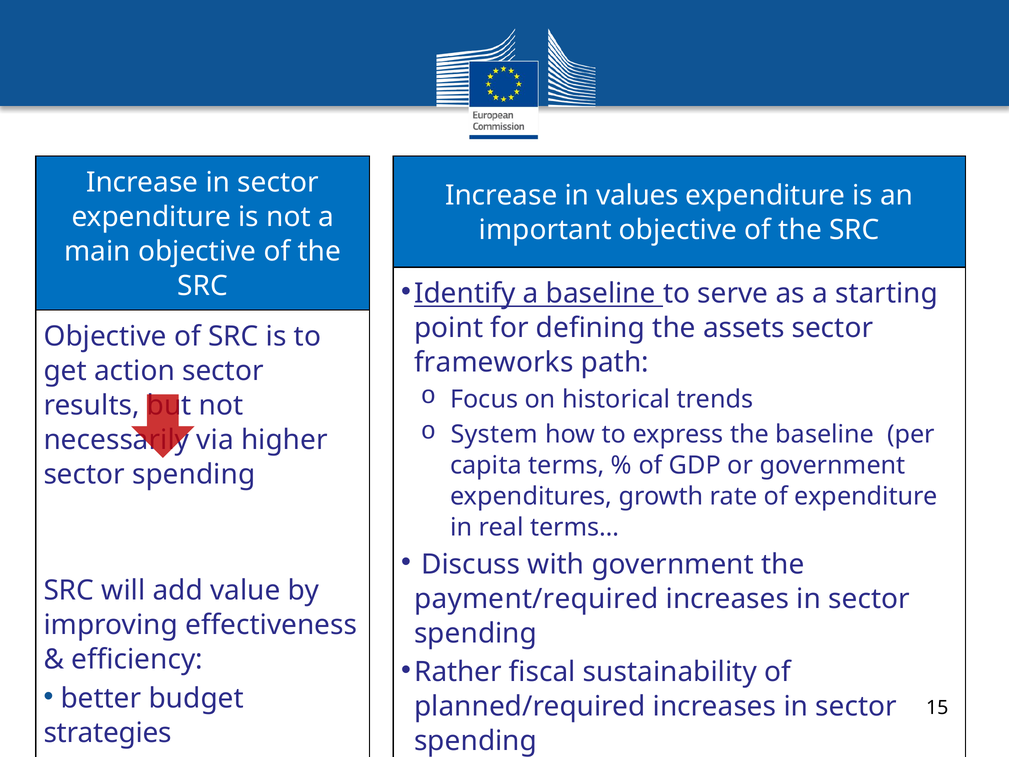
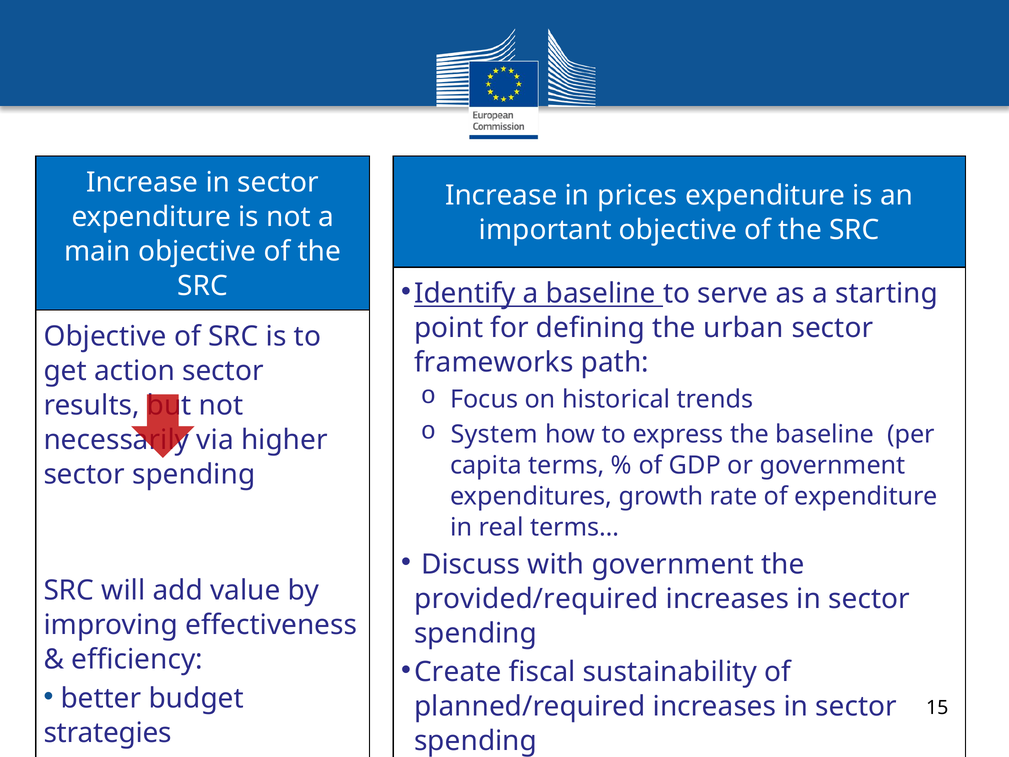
values: values -> prices
assets: assets -> urban
payment/required: payment/required -> provided/required
Rather: Rather -> Create
